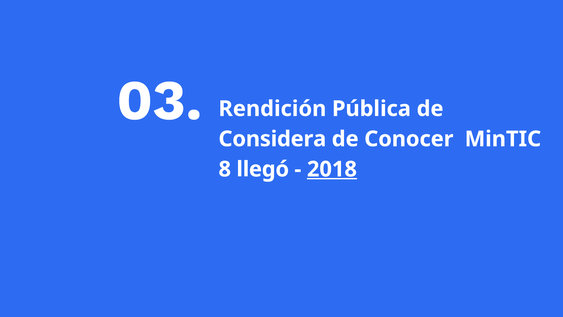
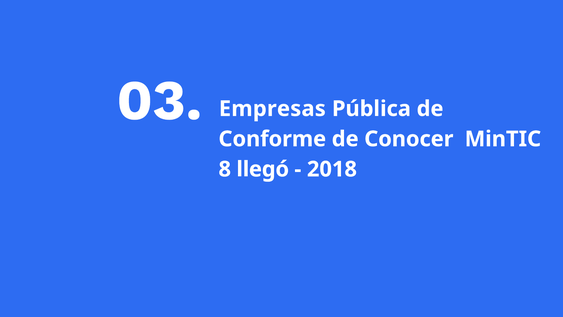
Rendición: Rendición -> Empresas
Considera: Considera -> Conforme
2018 underline: present -> none
